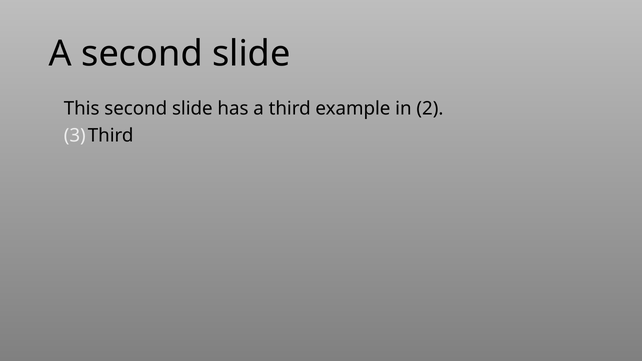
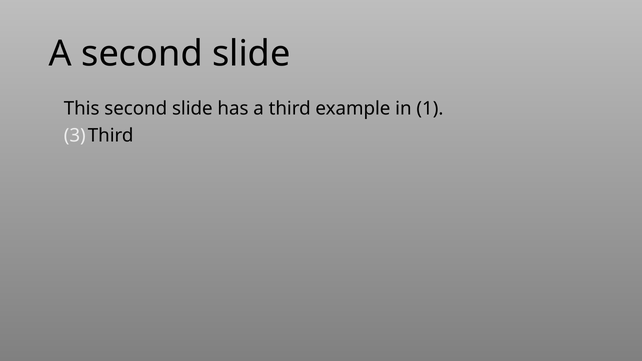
2: 2 -> 1
